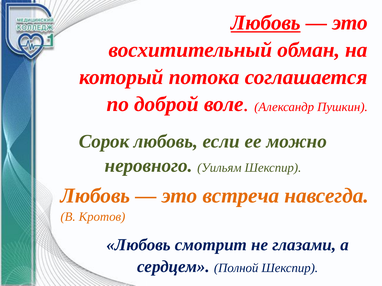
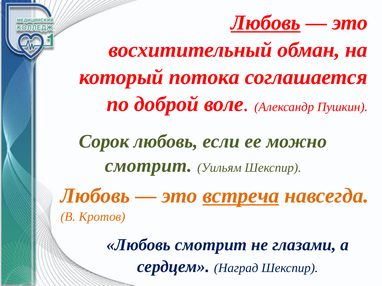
неровного at (149, 166): неровного -> смотрит
встреча underline: none -> present
Полной: Полной -> Наград
